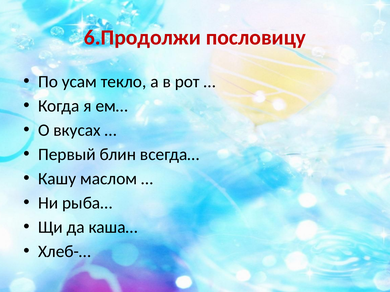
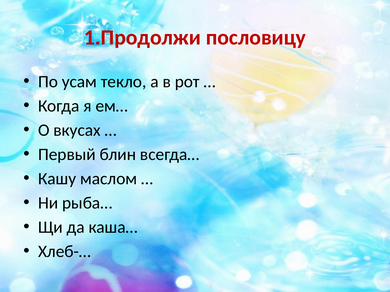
6.Продолжи: 6.Продолжи -> 1.Продолжи
